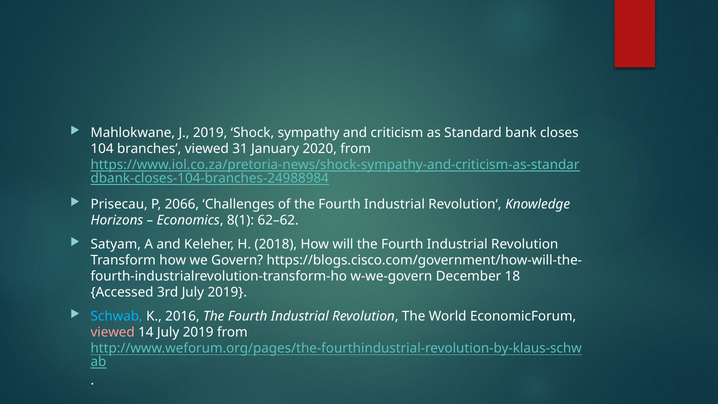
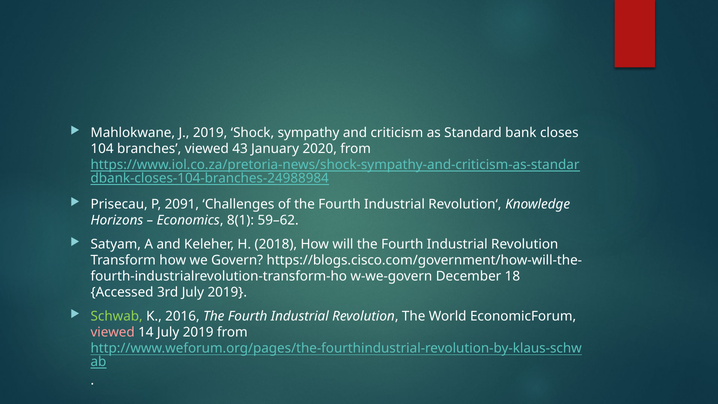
31: 31 -> 43
2066: 2066 -> 2091
62–62: 62–62 -> 59–62
Schwab colour: light blue -> light green
